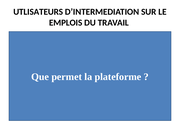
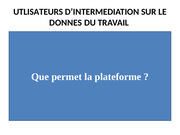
EMPLOIS: EMPLOIS -> DONNES
